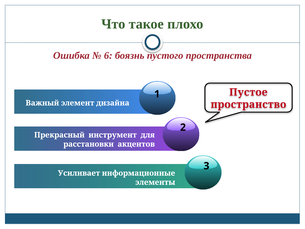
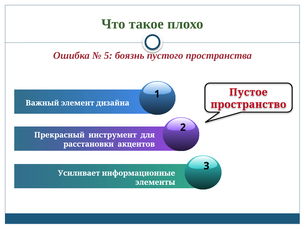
6: 6 -> 5
